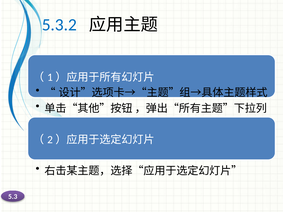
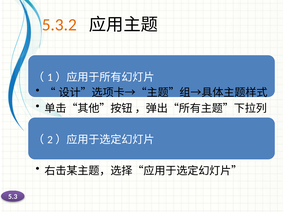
5.3.2 colour: blue -> orange
